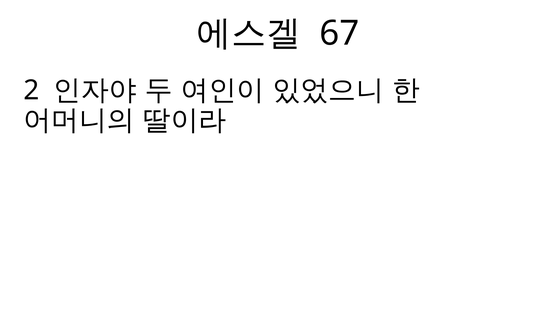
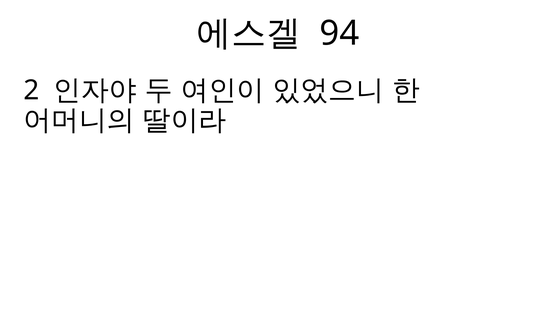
67: 67 -> 94
